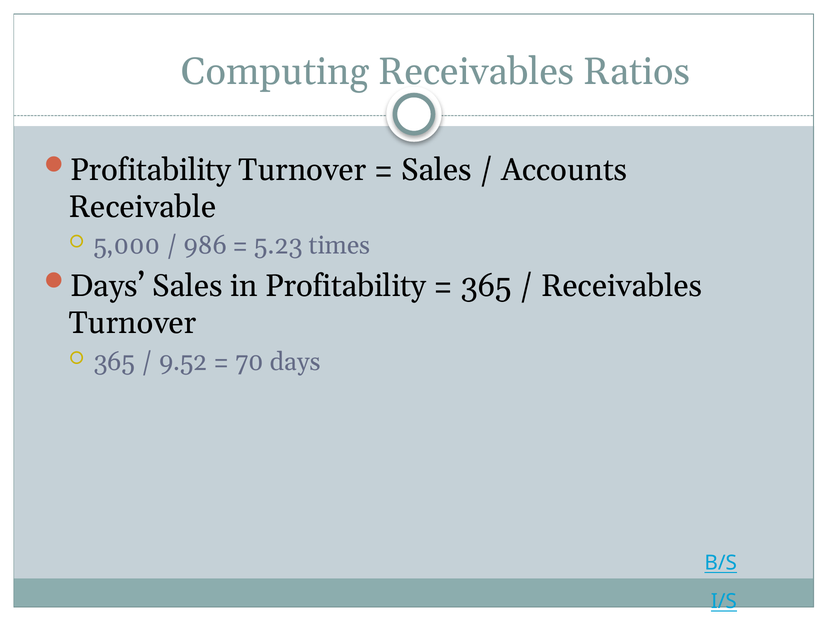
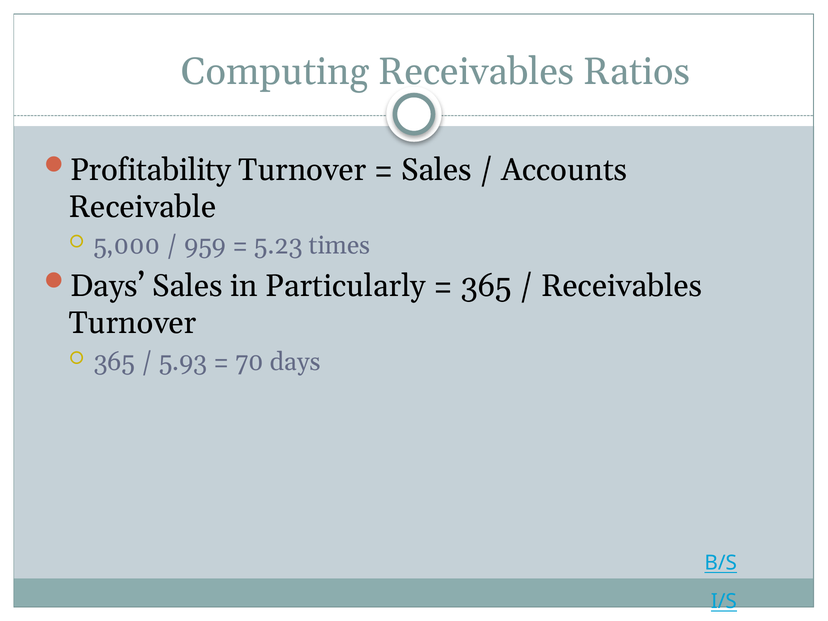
986: 986 -> 959
in Profitability: Profitability -> Particularly
9.52: 9.52 -> 5.93
